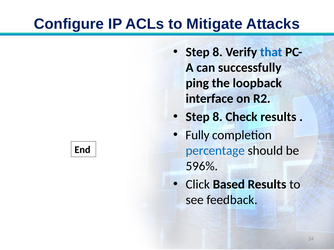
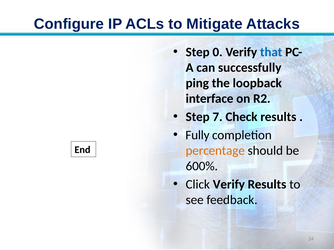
8 at (218, 52): 8 -> 0
8 at (218, 117): 8 -> 7
percentage colour: blue -> orange
596%: 596% -> 600%
Click Based: Based -> Verify
